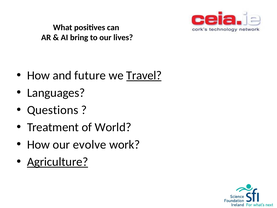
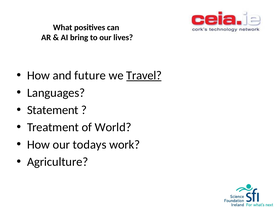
Questions: Questions -> Statement
evolve: evolve -> todays
Agriculture underline: present -> none
